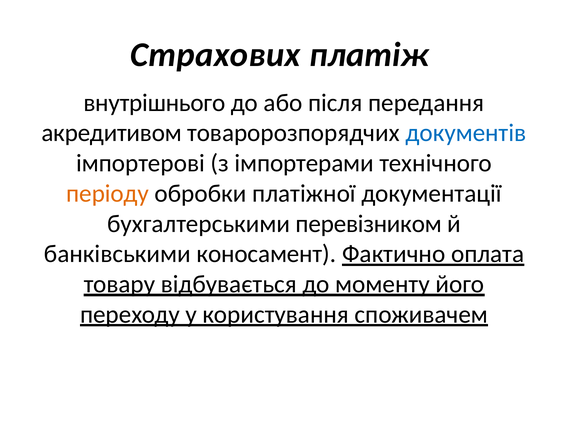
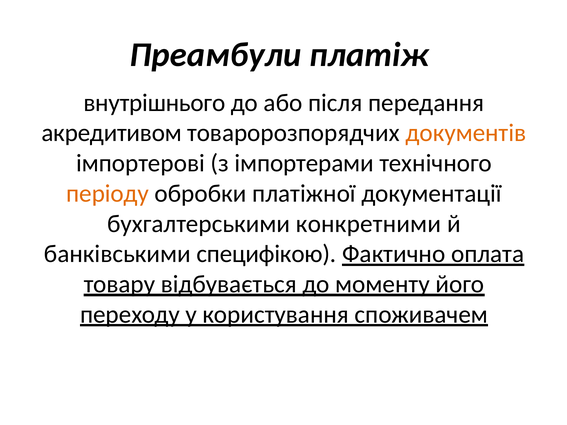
Страхових: Страхових -> Преамбули
документів colour: blue -> orange
перевізником: перевізником -> конкретними
коносамент: коносамент -> специфікою
